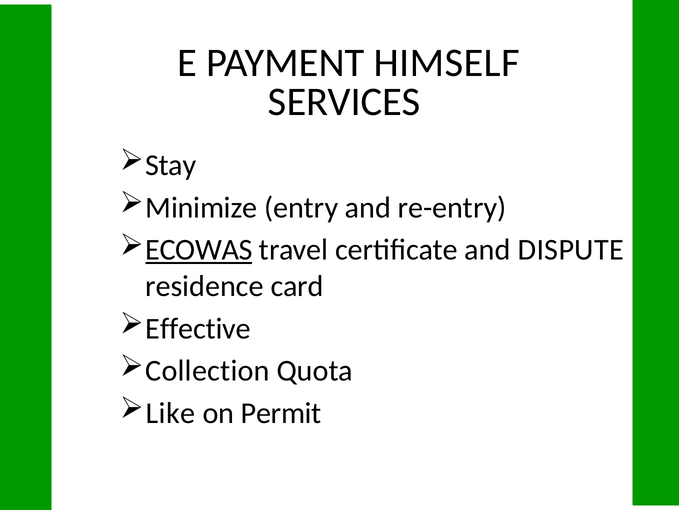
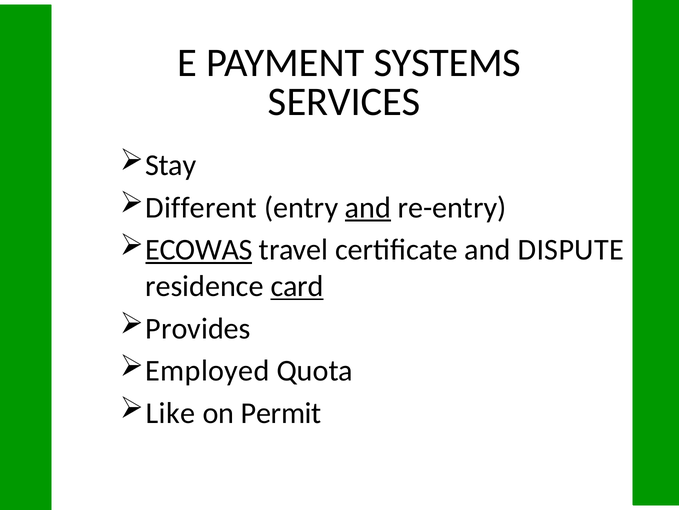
HIMSELF: HIMSELF -> SYSTEMS
Minimize: Minimize -> Different
and at (368, 207) underline: none -> present
card underline: none -> present
Effective: Effective -> Provides
Collection: Collection -> Employed
